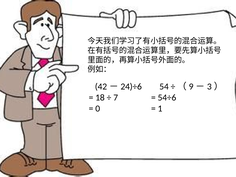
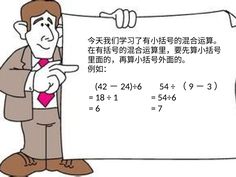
7: 7 -> 1
0: 0 -> 6
1: 1 -> 7
